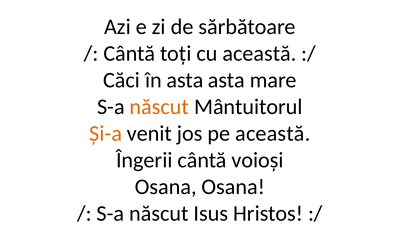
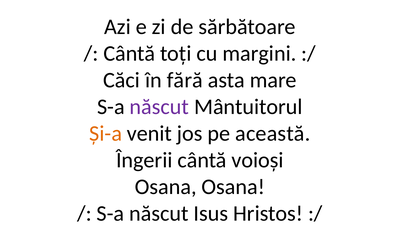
cu această: această -> margini
în asta: asta -> fără
născut at (159, 107) colour: orange -> purple
